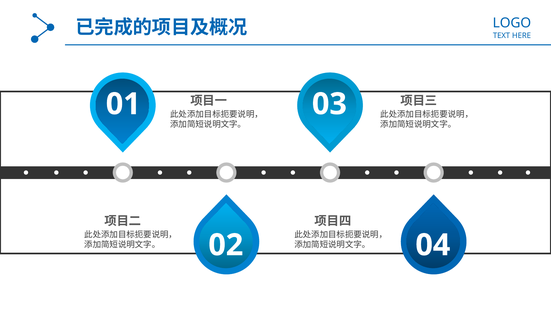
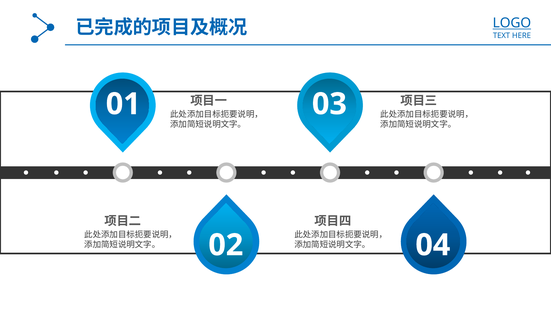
LOGO underline: none -> present
